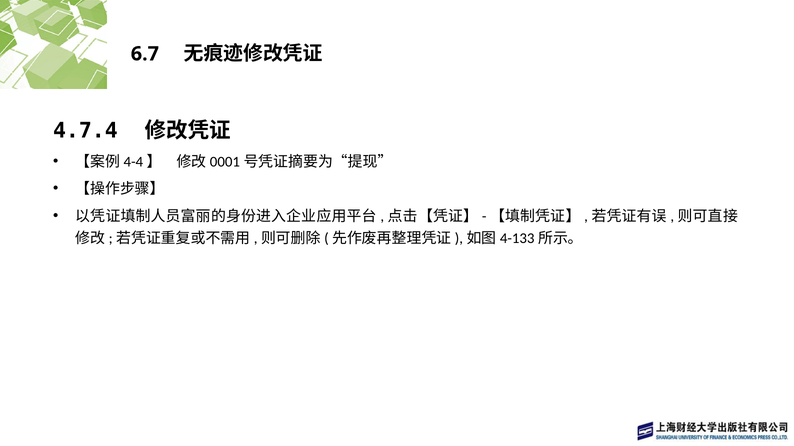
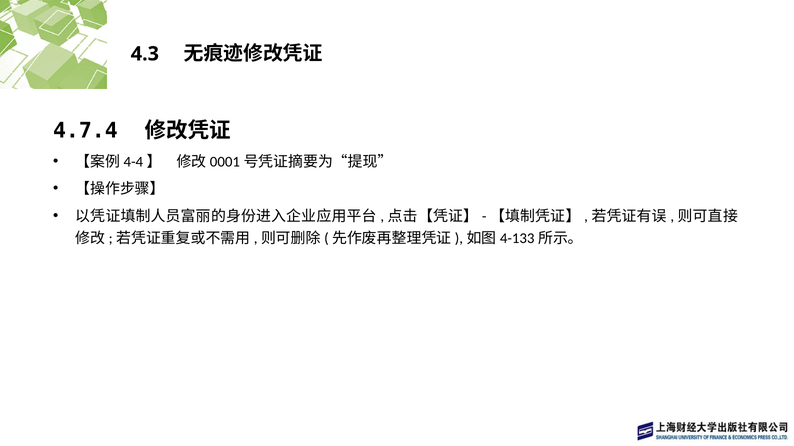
6.7: 6.7 -> 4.3
